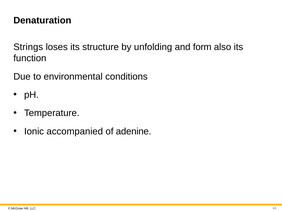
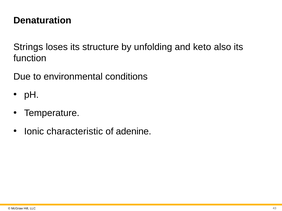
form: form -> keto
accompanied: accompanied -> characteristic
